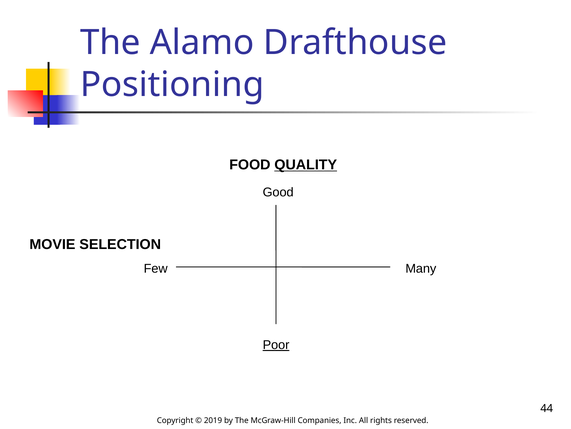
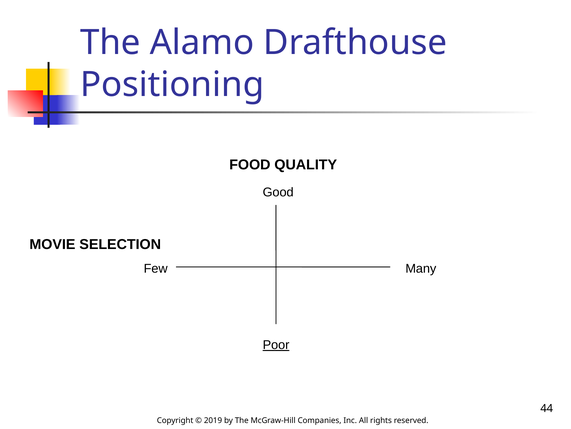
QUALITY underline: present -> none
